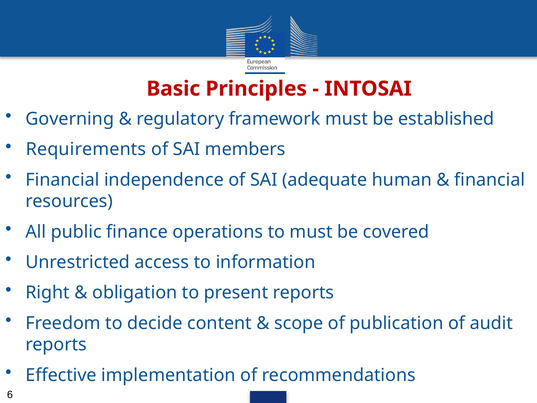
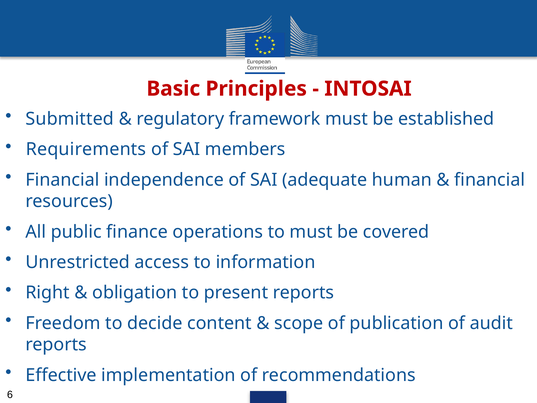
Governing: Governing -> Submitted
